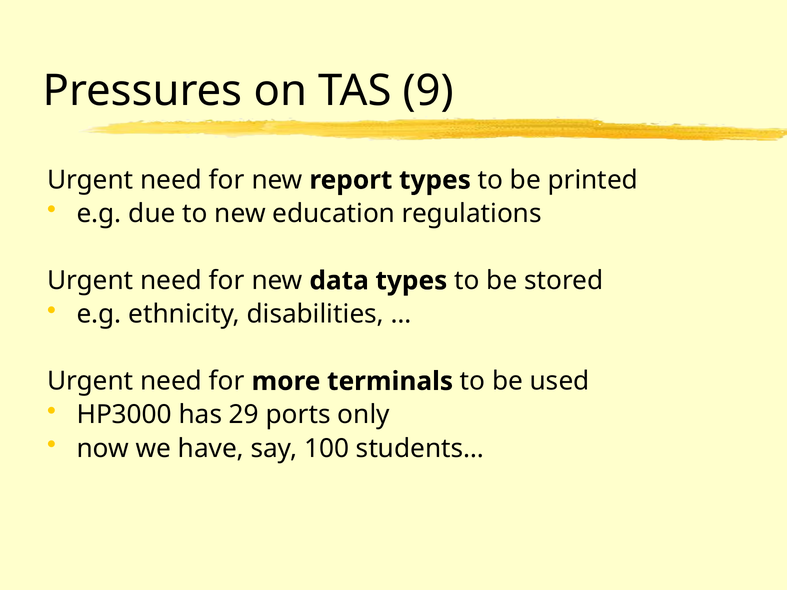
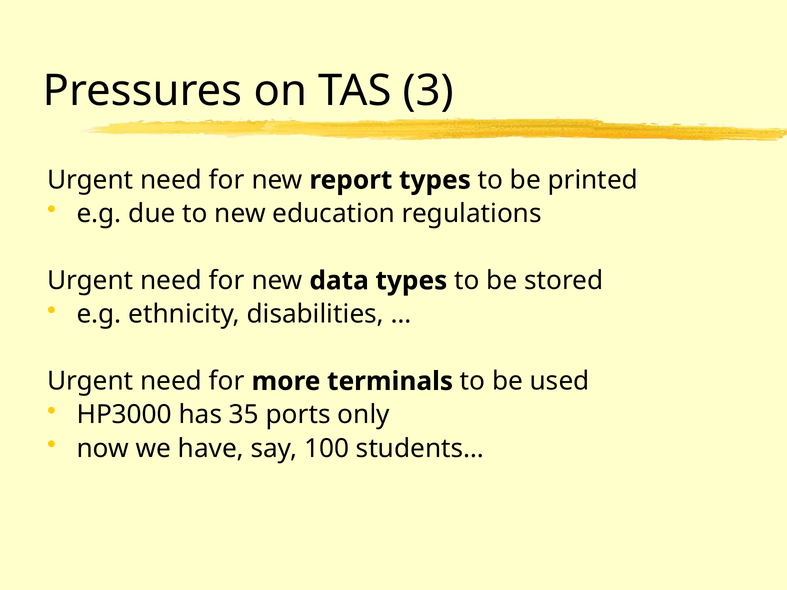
9: 9 -> 3
29: 29 -> 35
